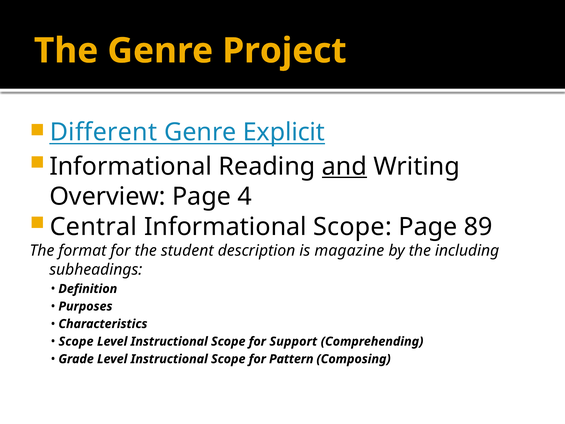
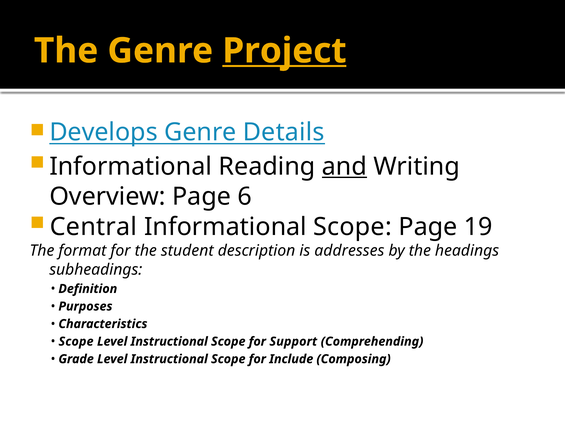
Project underline: none -> present
Different: Different -> Develops
Explicit: Explicit -> Details
4: 4 -> 6
89: 89 -> 19
magazine: magazine -> addresses
including: including -> headings
Pattern: Pattern -> Include
